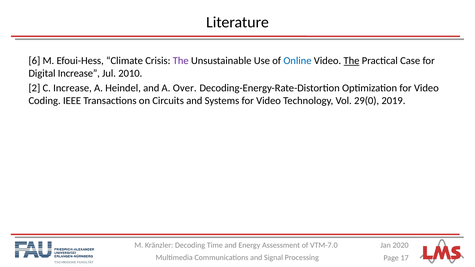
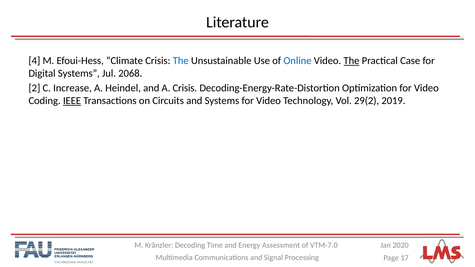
6: 6 -> 4
The at (181, 61) colour: purple -> blue
Digital Increase: Increase -> Systems
2010: 2010 -> 2068
A Over: Over -> Crisis
IEEE underline: none -> present
29(0: 29(0 -> 29(2
